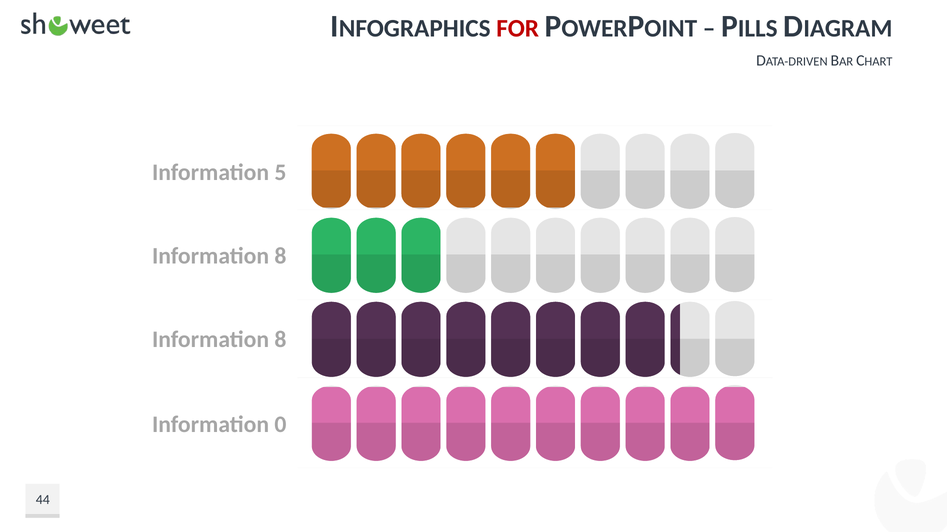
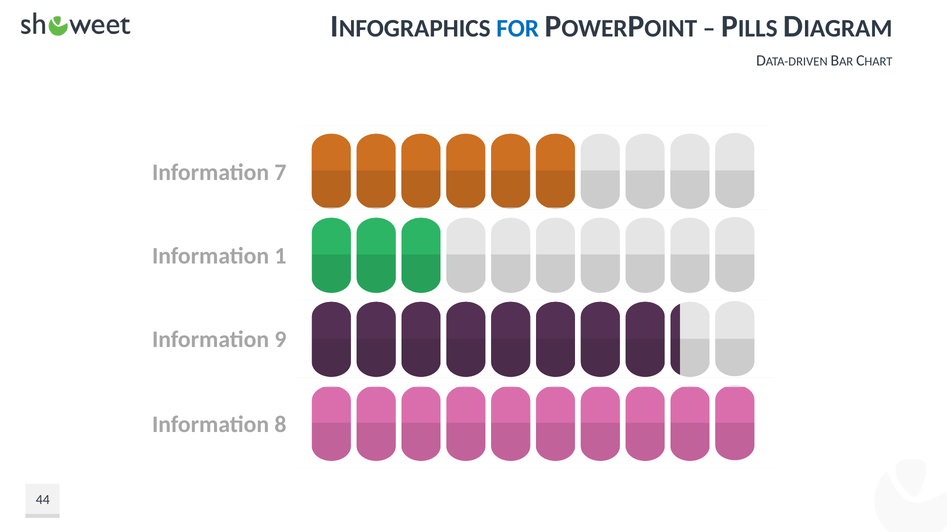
FOR colour: red -> blue
5: 5 -> 7
8 at (280, 256): 8 -> 1
8 at (280, 340): 8 -> 9
0: 0 -> 8
